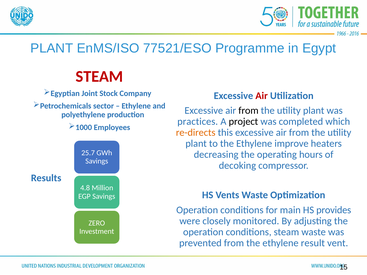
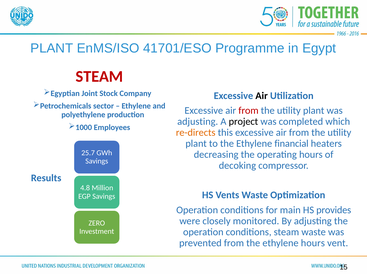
77521/ESO: 77521/ESO -> 41701/ESO
Air at (262, 96) colour: red -> black
from at (248, 111) colour: black -> red
practices at (198, 122): practices -> adjusting
improve: improve -> financial
ethylene result: result -> hours
